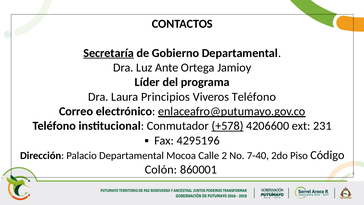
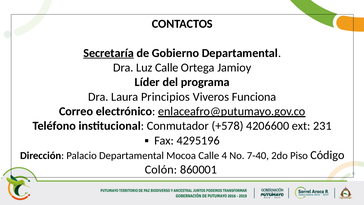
Luz Ante: Ante -> Calle
Viveros Teléfono: Teléfono -> Funciona
+578 underline: present -> none
2: 2 -> 4
